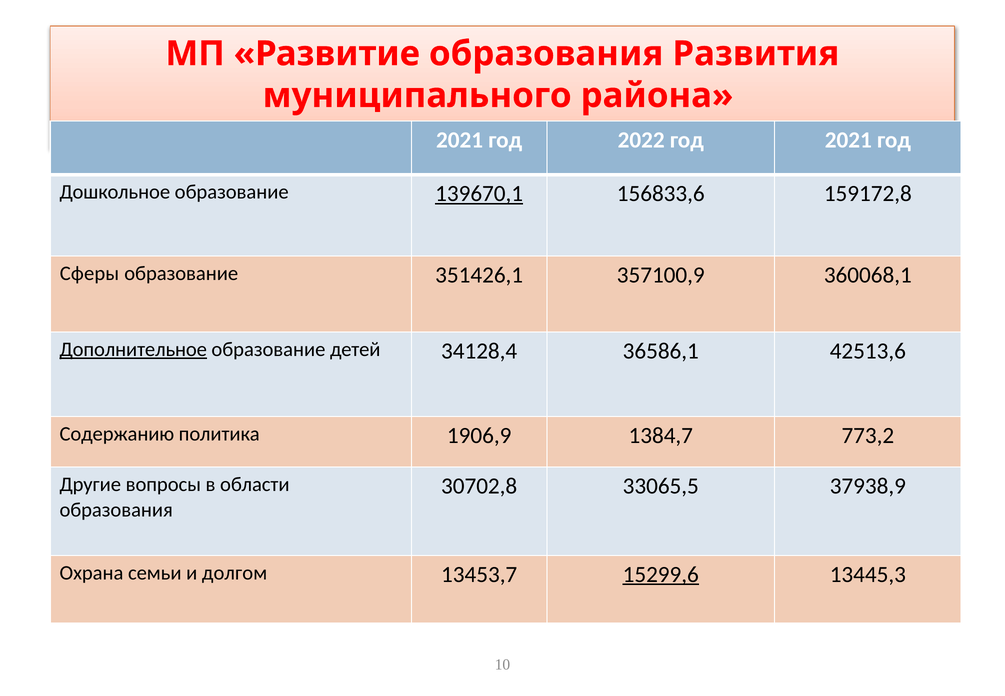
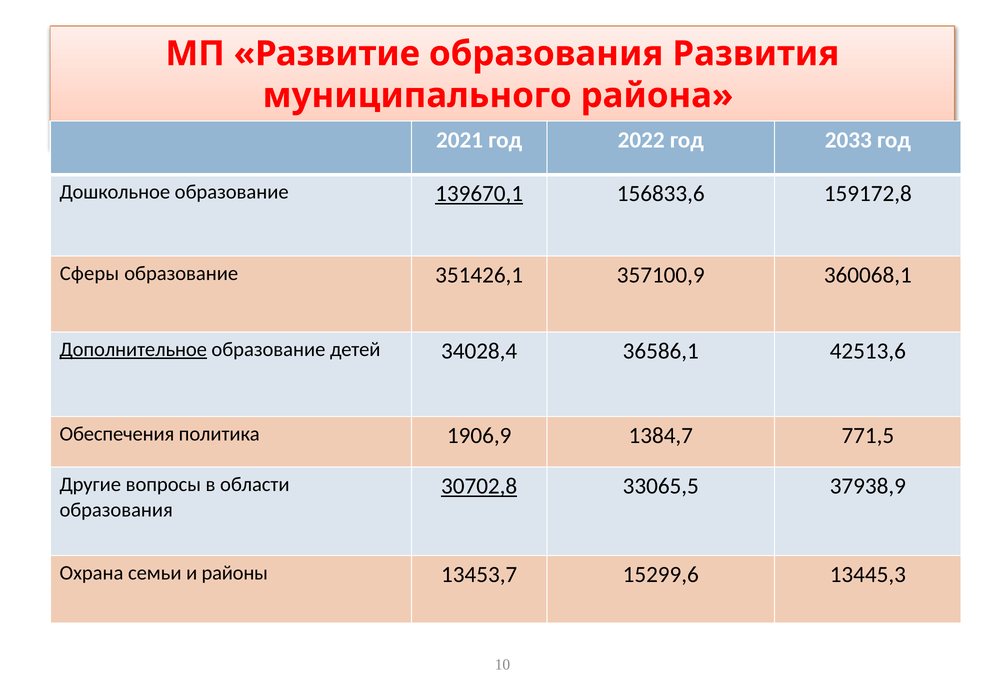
год 2021: 2021 -> 2033
34128,4: 34128,4 -> 34028,4
Содержанию: Содержанию -> Обеспечения
773,2: 773,2 -> 771,5
30702,8 underline: none -> present
долгом: долгом -> районы
15299,6 underline: present -> none
